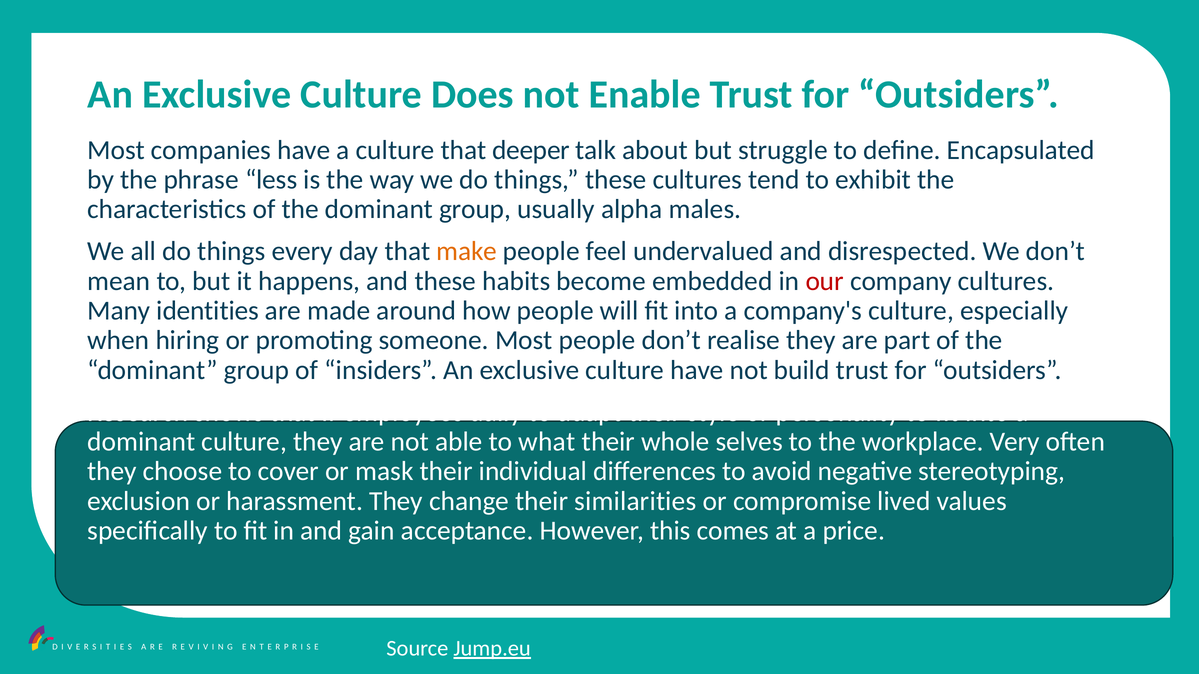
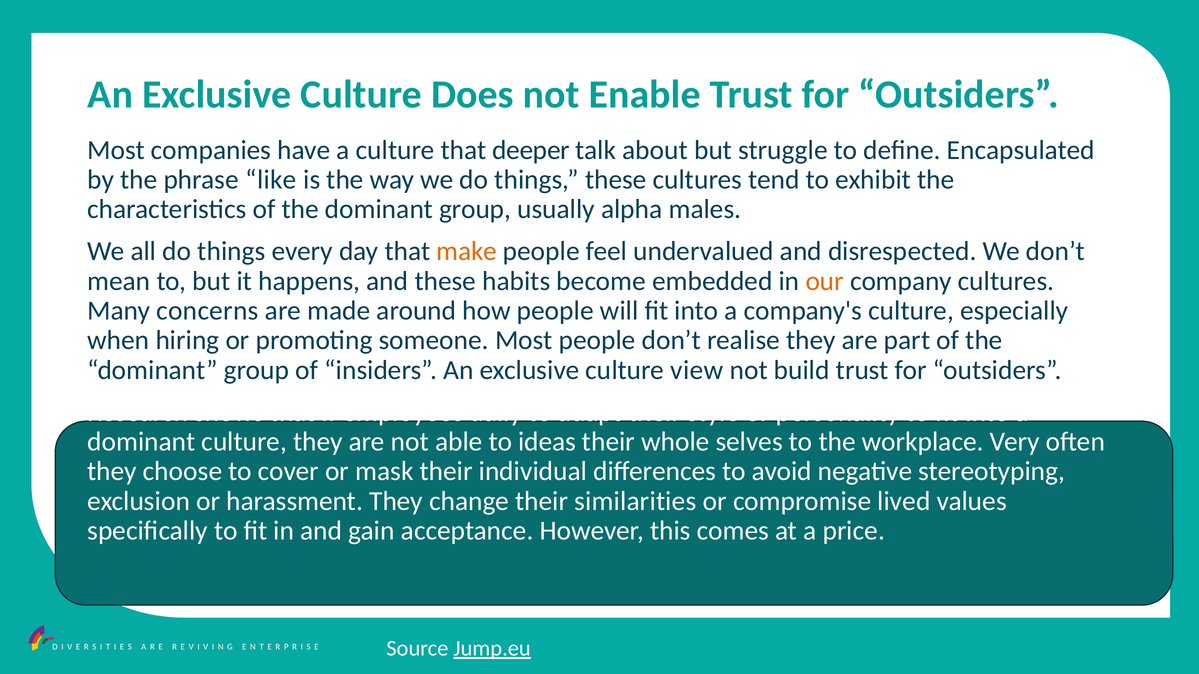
less: less -> like
our colour: red -> orange
identities: identities -> concerns
culture have: have -> view
what: what -> ideas
